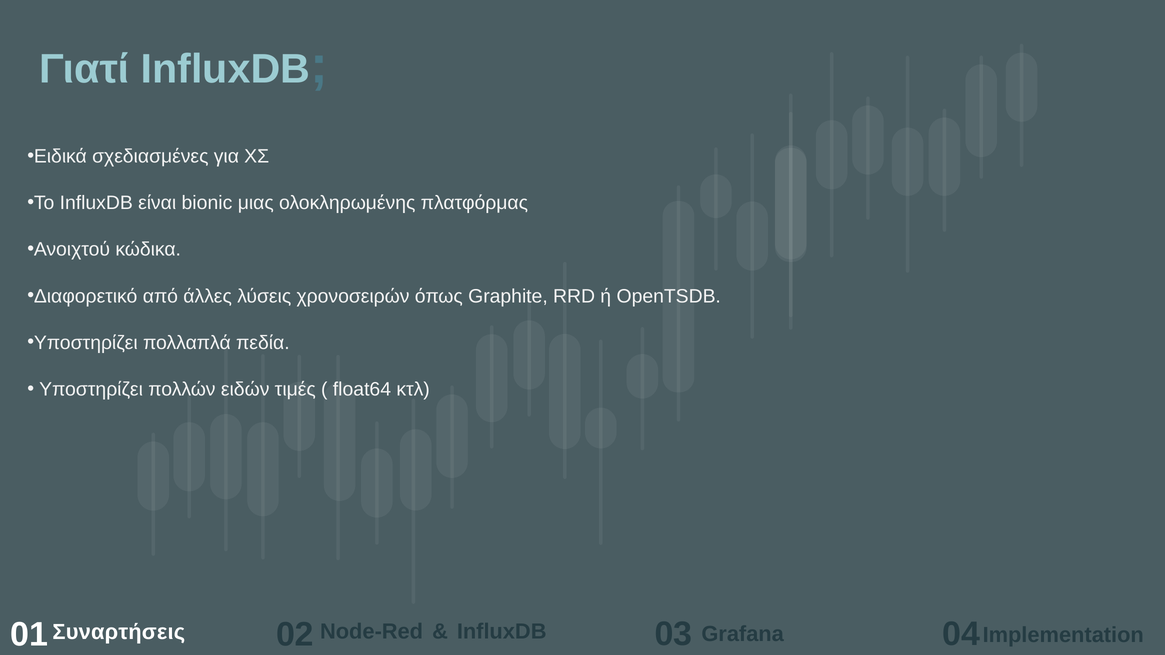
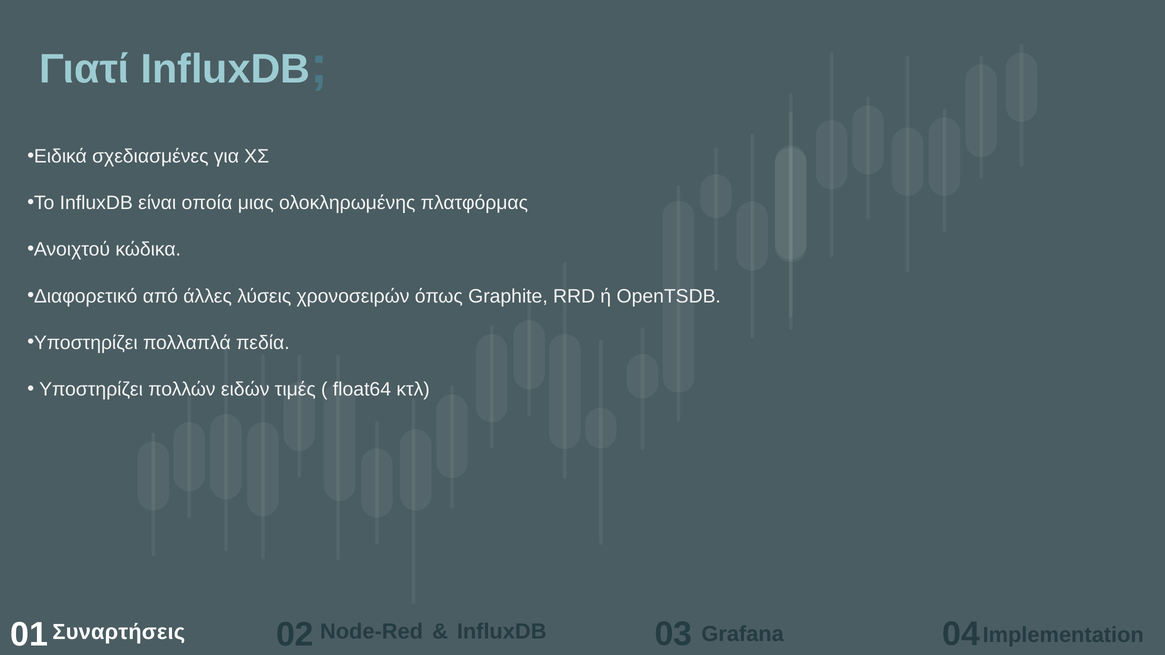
bionic: bionic -> οποία
